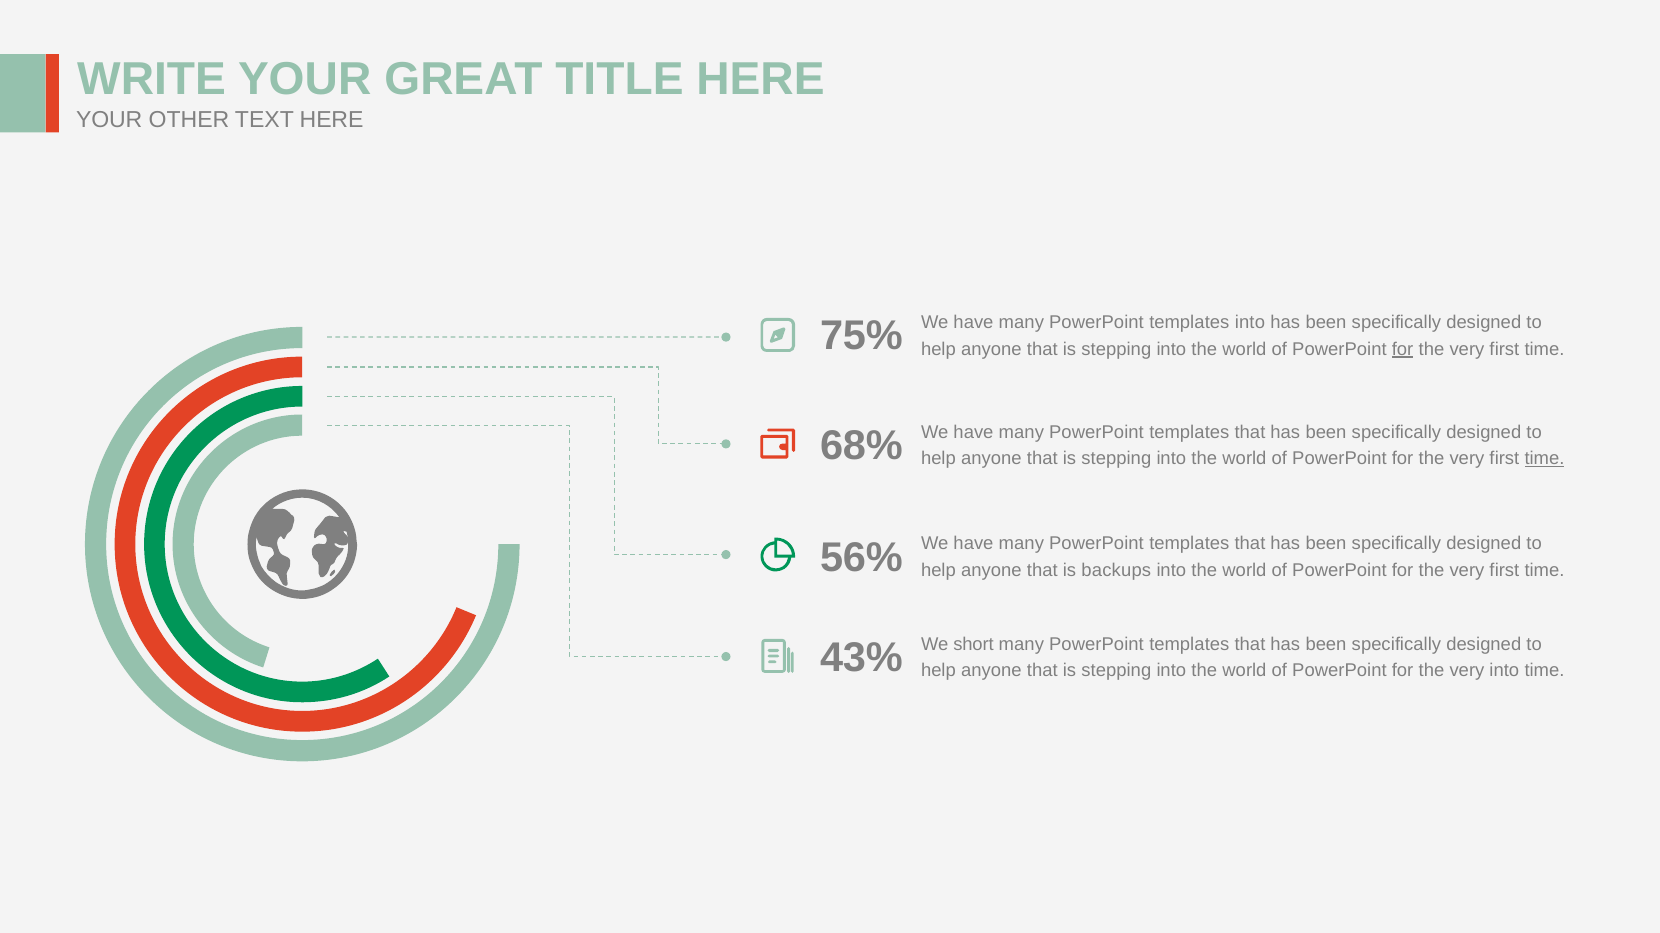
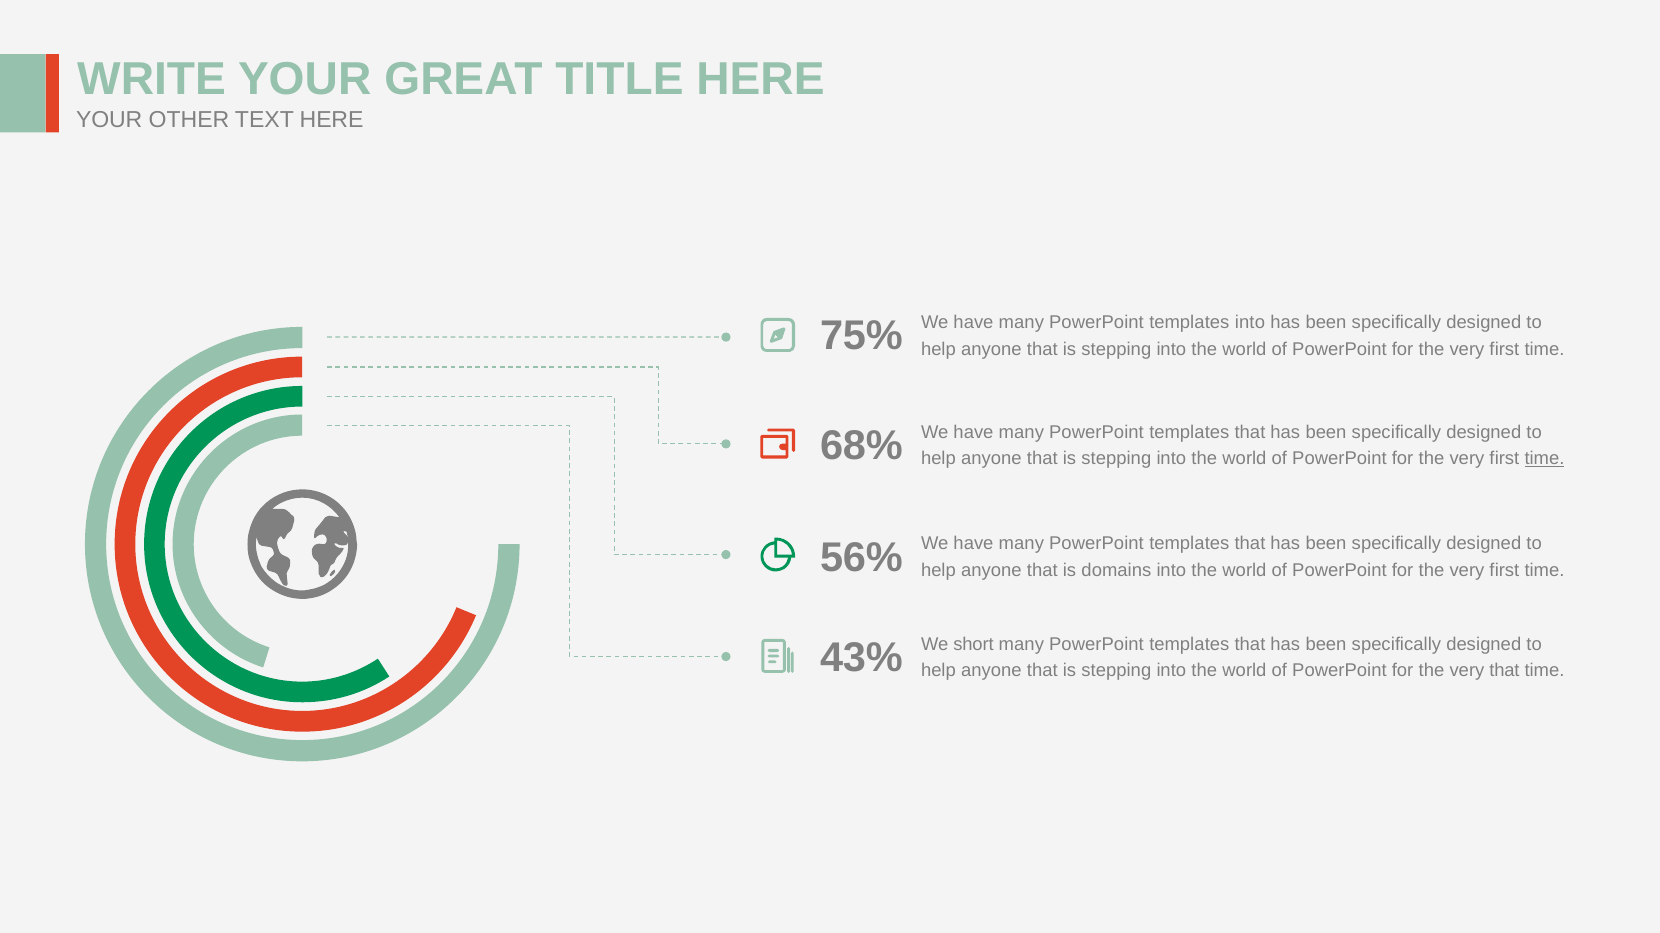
for at (1403, 349) underline: present -> none
backups: backups -> domains
very into: into -> that
